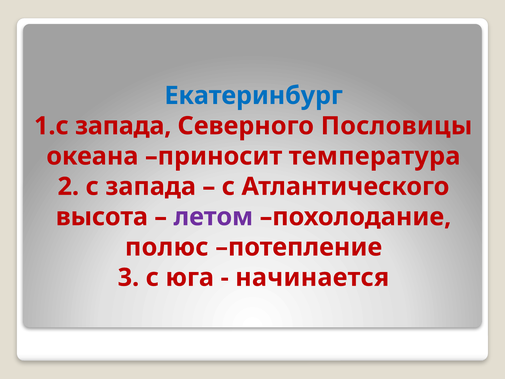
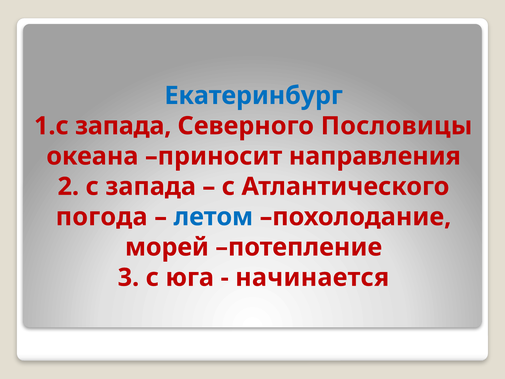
температура: температура -> направления
высота: высота -> погода
летом colour: purple -> blue
полюс: полюс -> морей
